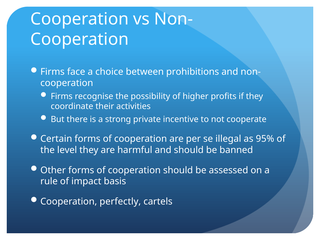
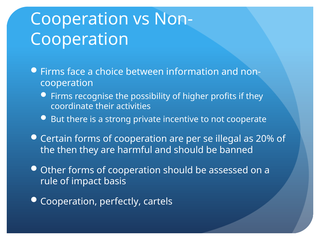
prohibitions: prohibitions -> information
95%: 95% -> 20%
level: level -> then
